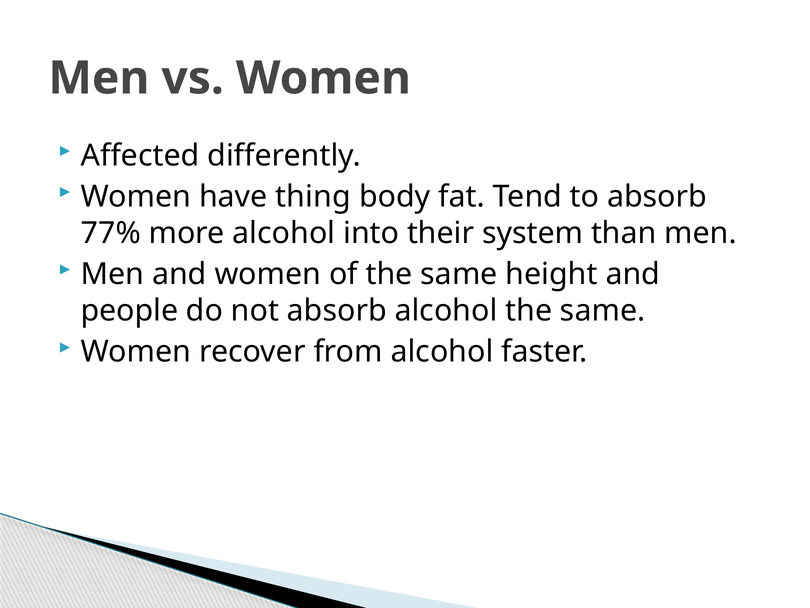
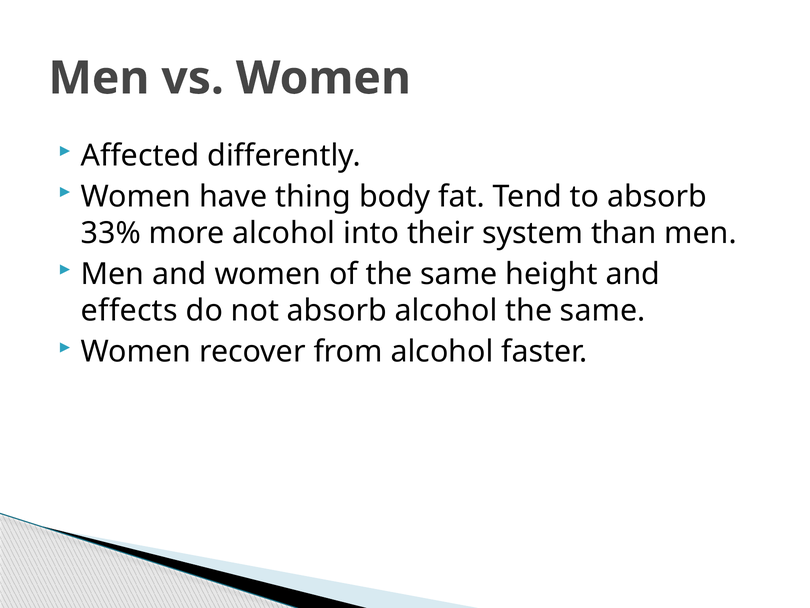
77%: 77% -> 33%
people: people -> effects
